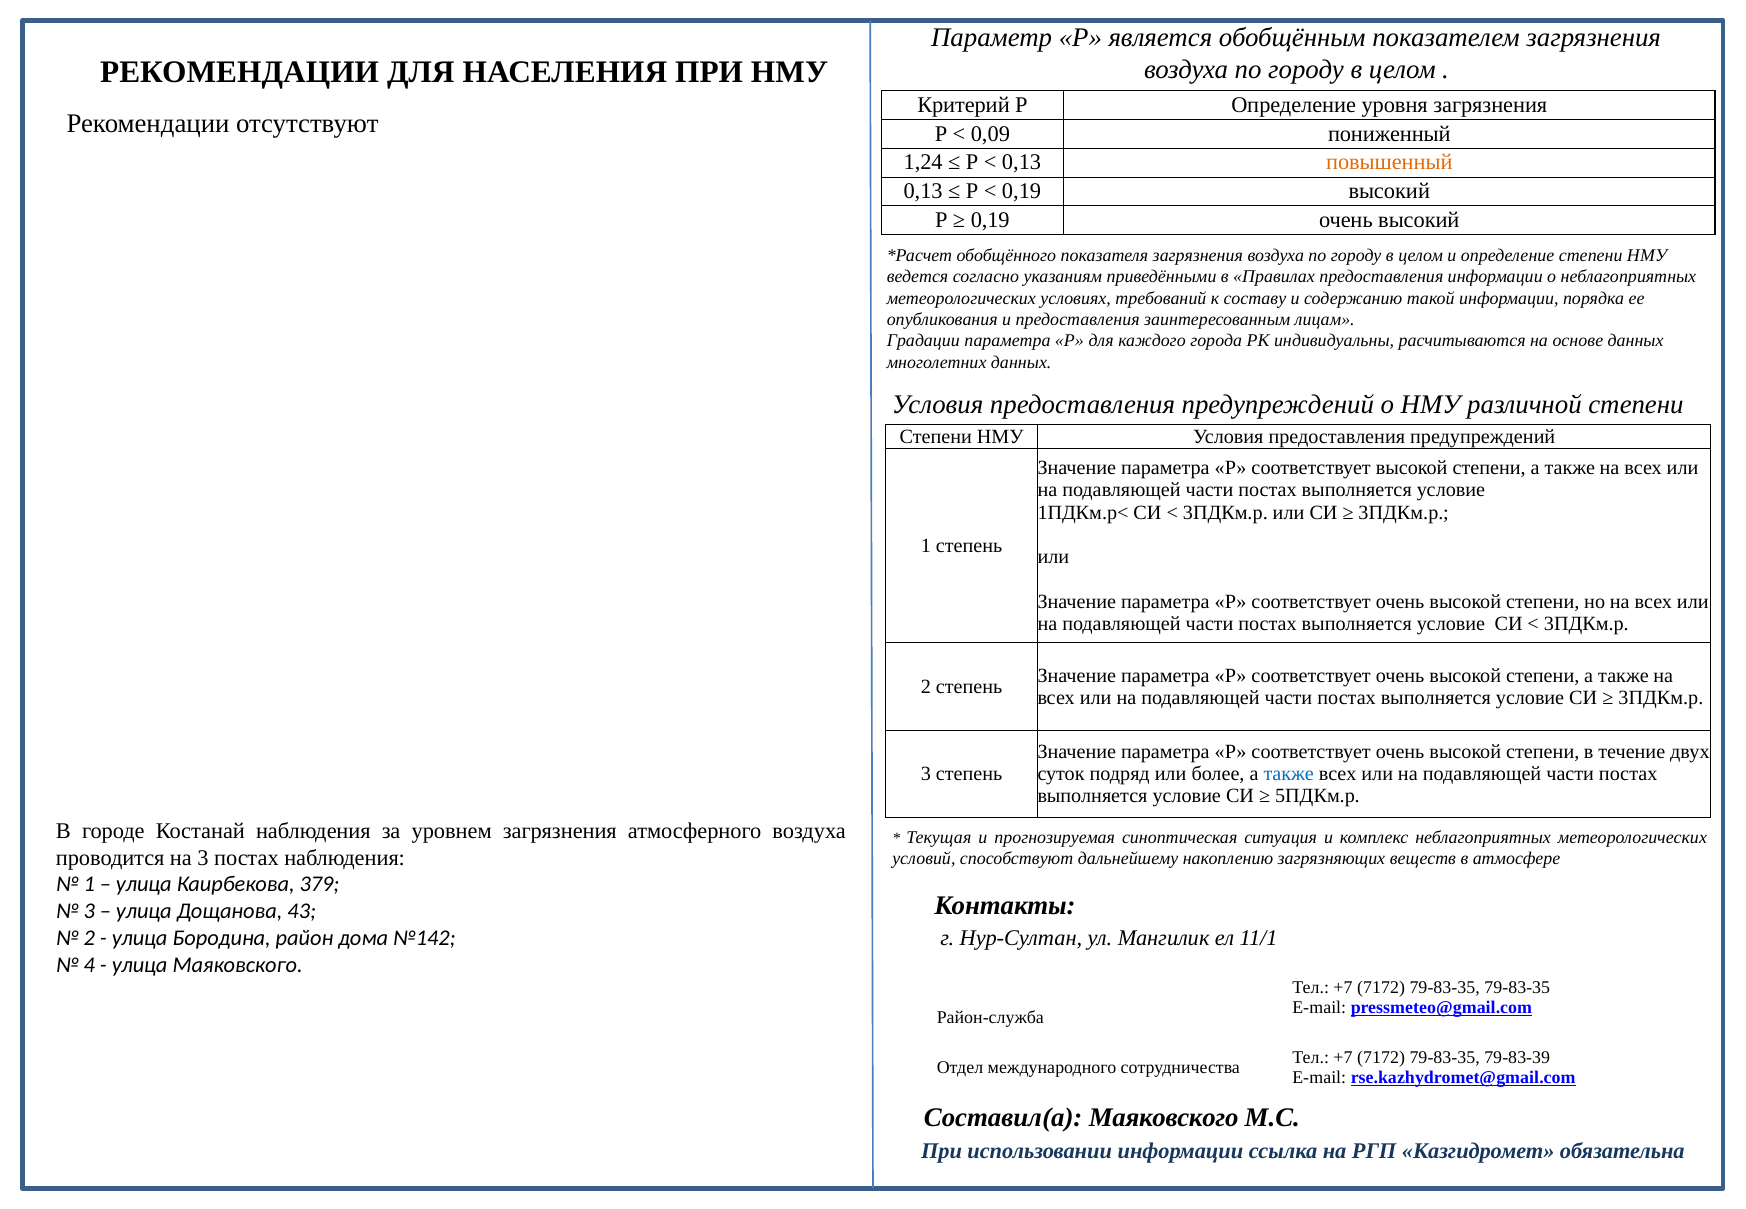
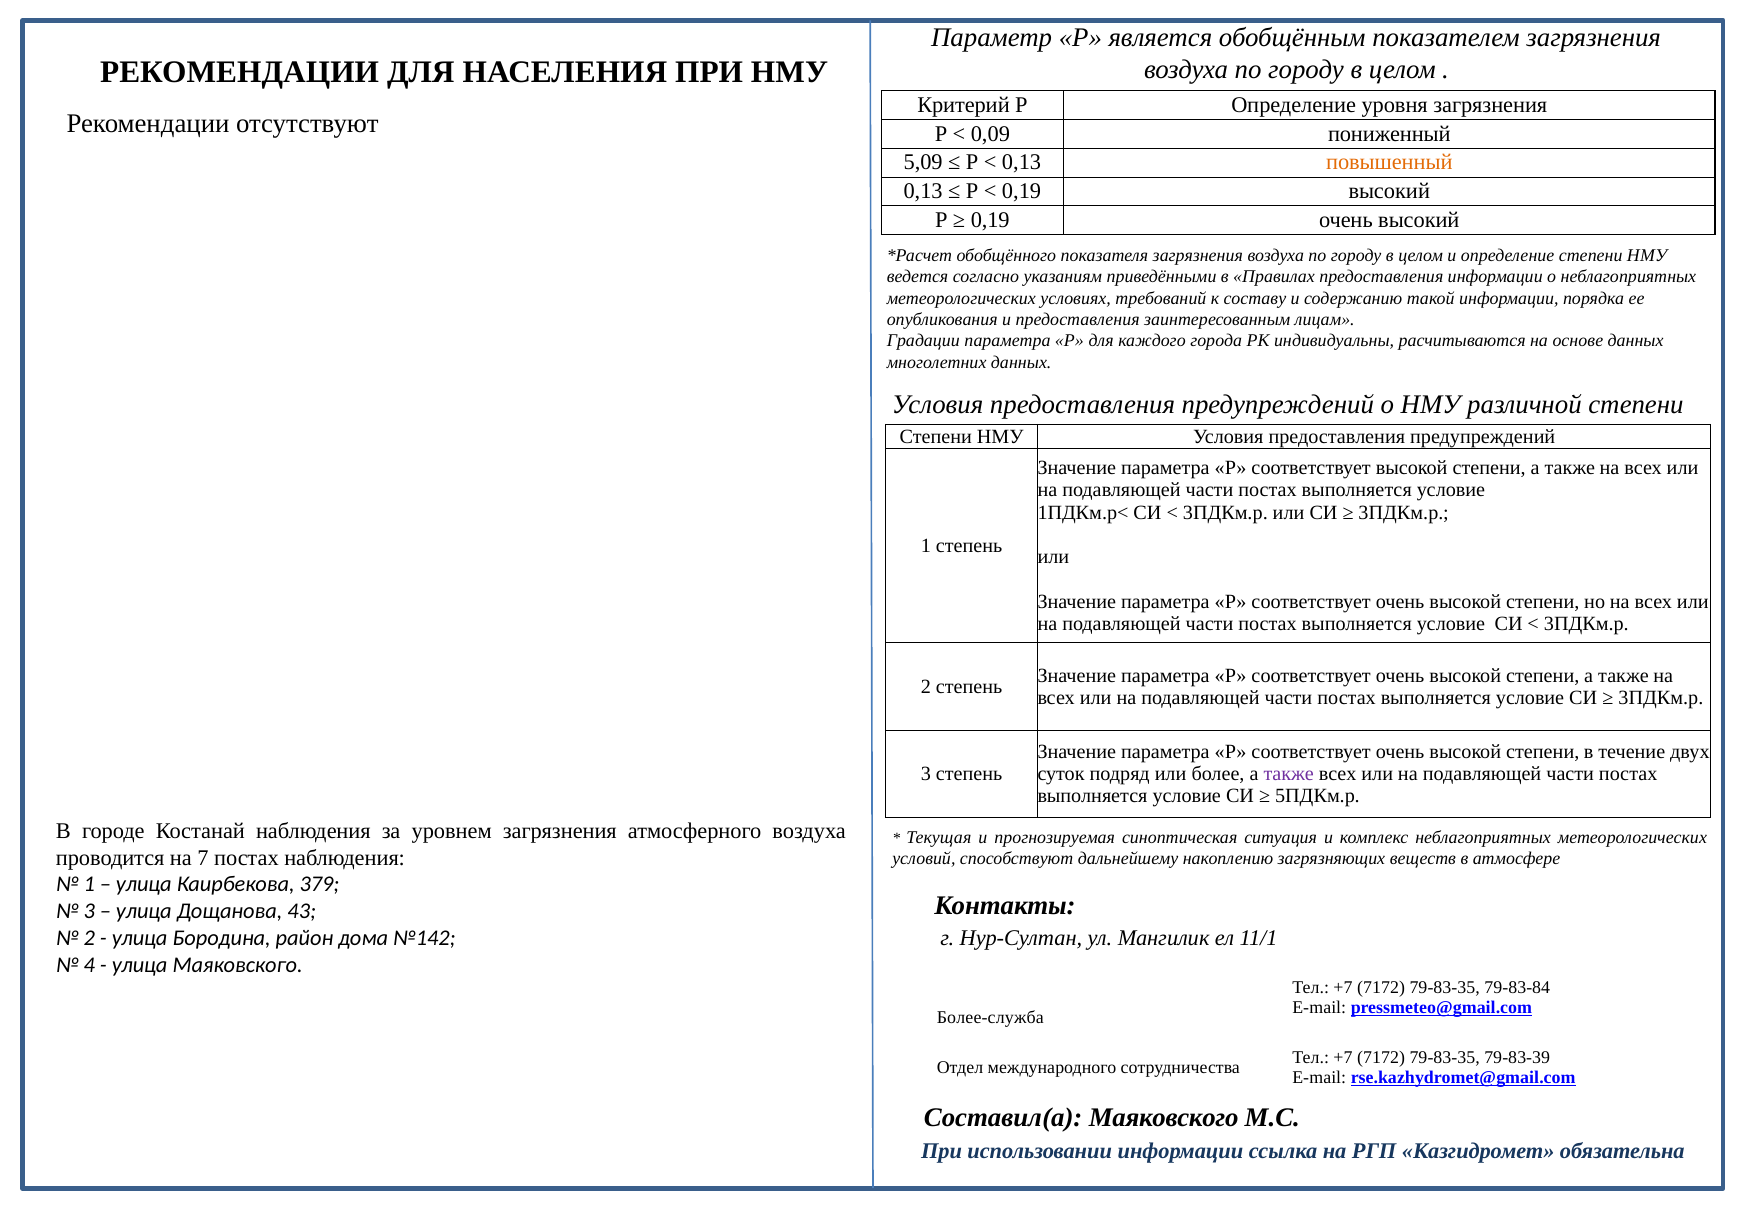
1,24: 1,24 -> 5,09
также at (1289, 774) colour: blue -> purple
на 3: 3 -> 7
79-83-35 79-83-35: 79-83-35 -> 79-83-84
Район-служба: Район-служба -> Более-служба
